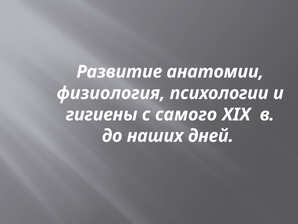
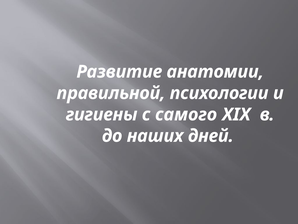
физиология: физиология -> правильной
